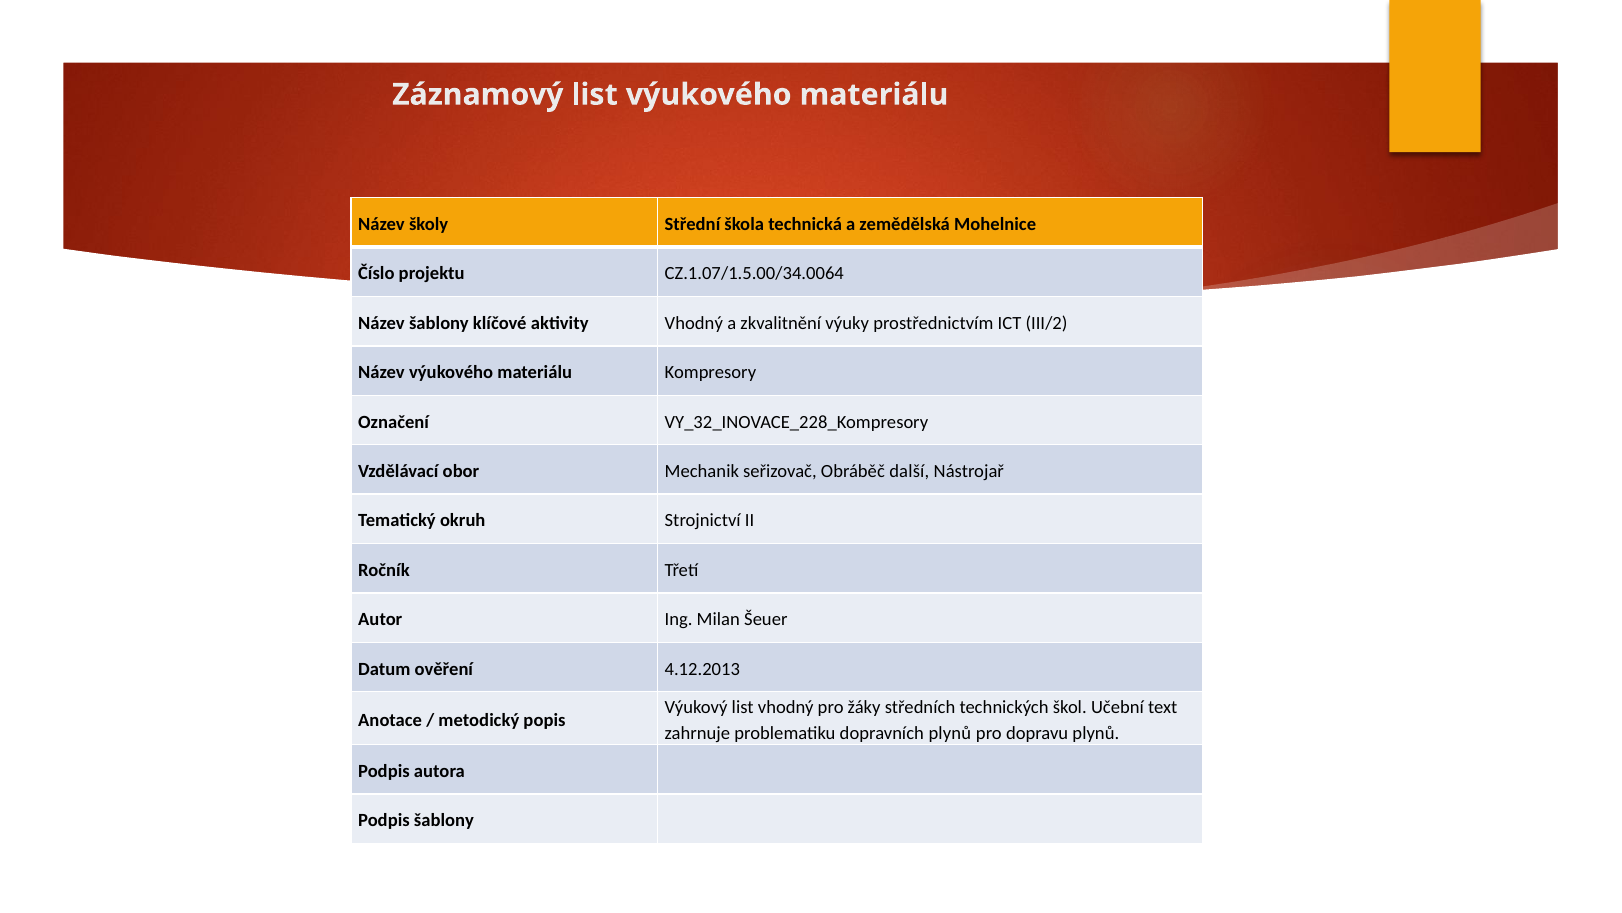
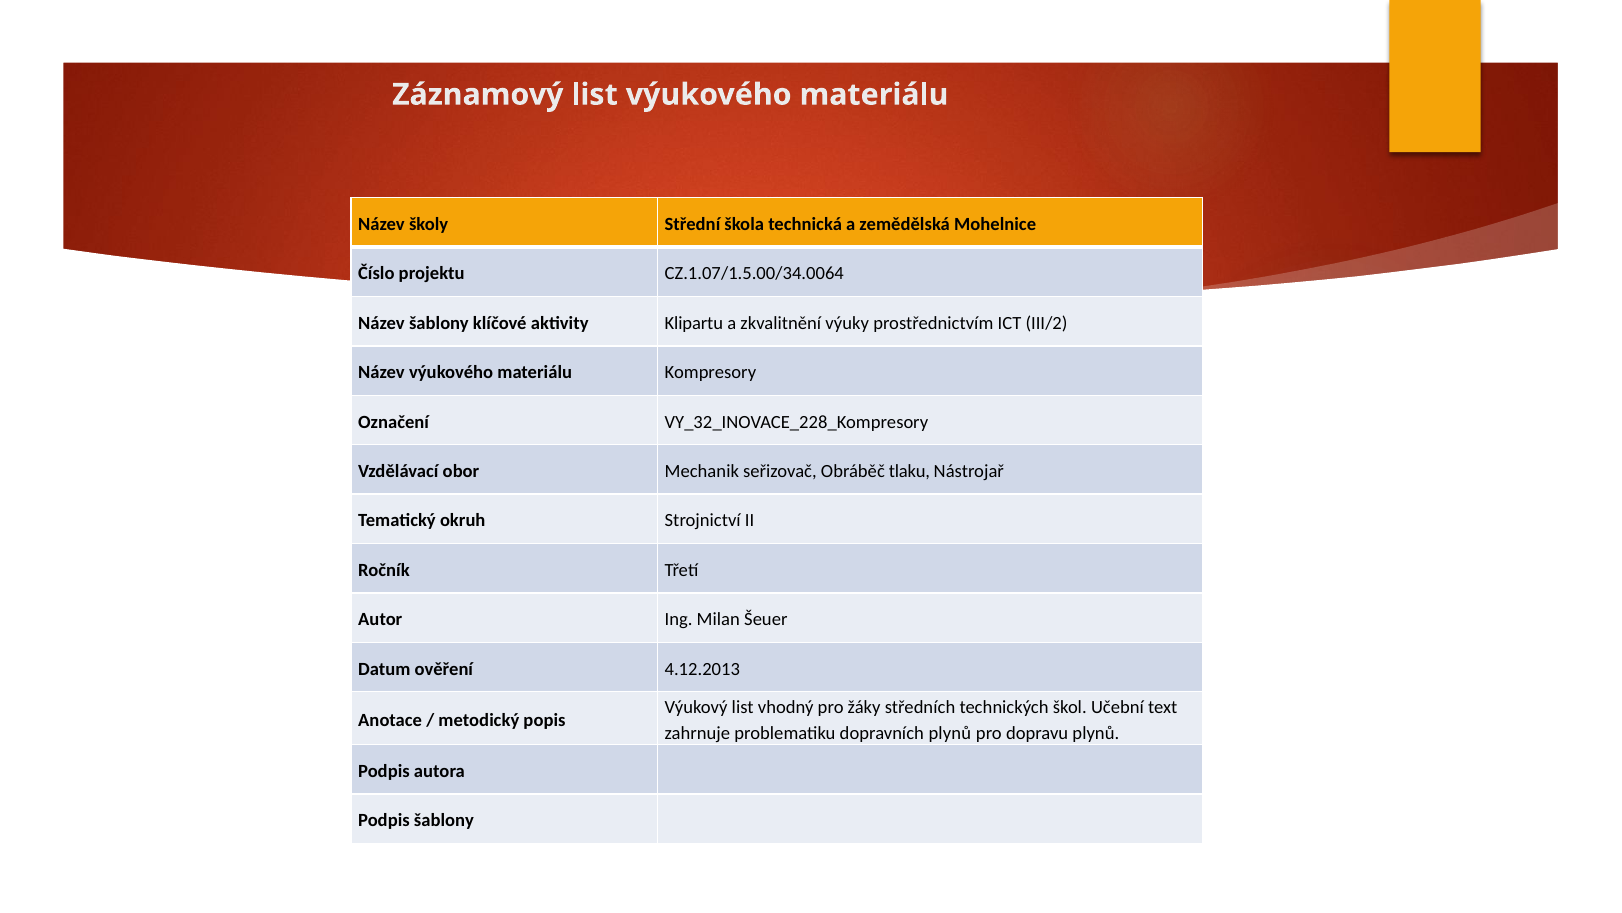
aktivity Vhodný: Vhodný -> Klipartu
další: další -> tlaku
